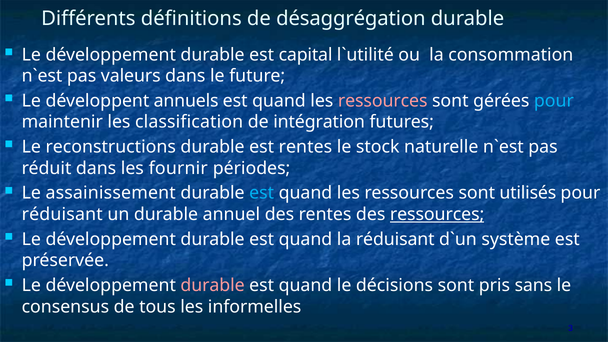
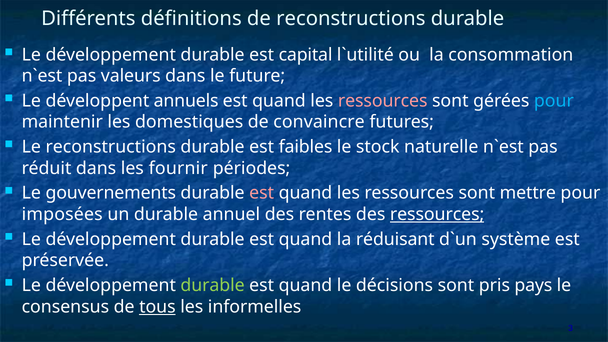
de désaggrégation: désaggrégation -> reconstructions
classification: classification -> domestiques
intégration: intégration -> convaincre
est rentes: rentes -> faibles
assainissement: assainissement -> gouvernements
est at (262, 193) colour: light blue -> pink
utilisés: utilisés -> mettre
réduisant at (62, 214): réduisant -> imposées
durable at (213, 285) colour: pink -> light green
sans: sans -> pays
tous underline: none -> present
